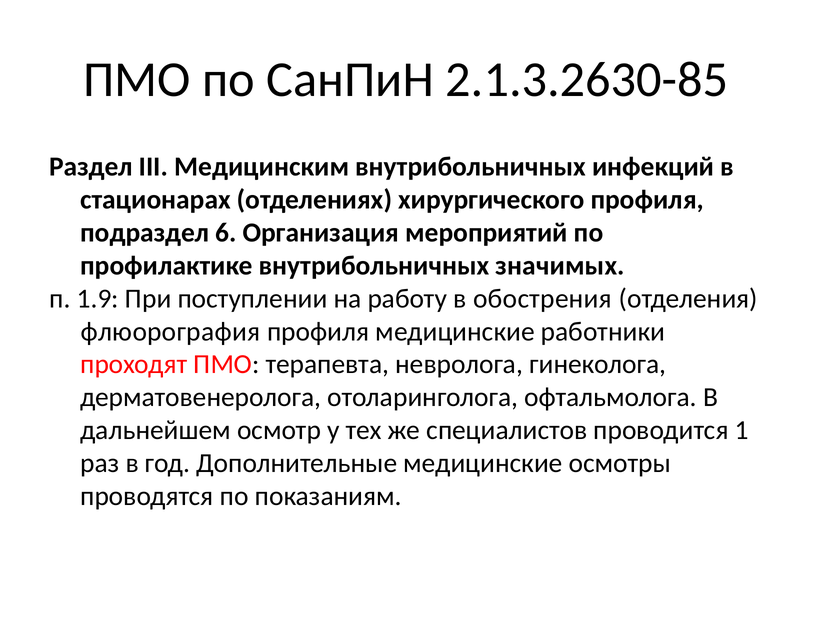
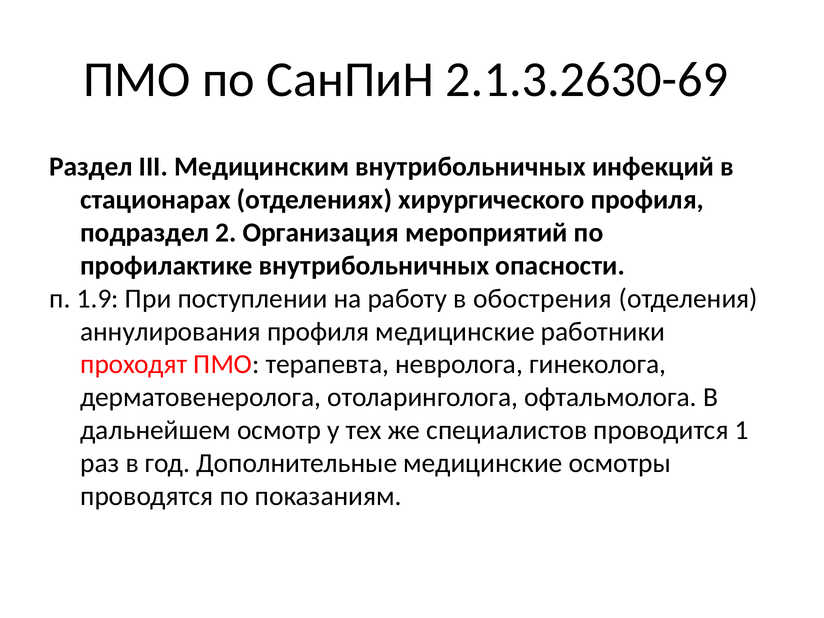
2.1.3.2630-85: 2.1.3.2630-85 -> 2.1.3.2630-69
6: 6 -> 2
значимых: значимых -> опасности
флюорография: флюорография -> аннулирования
